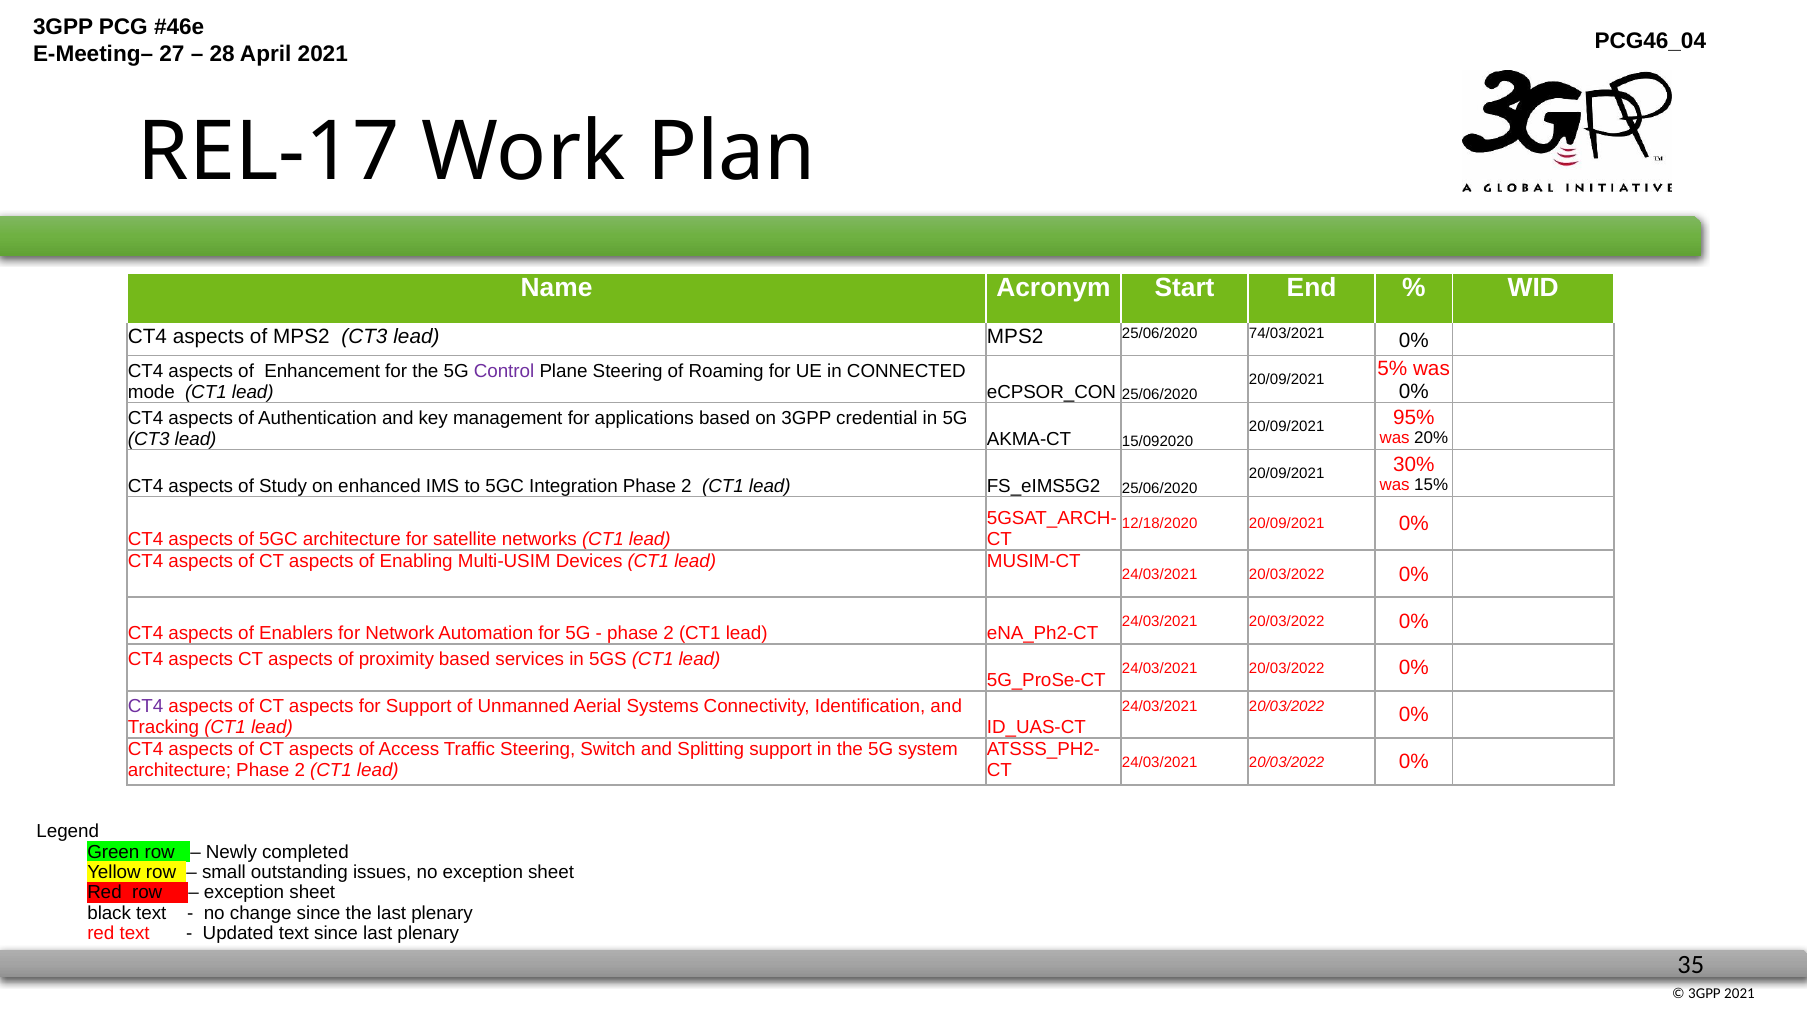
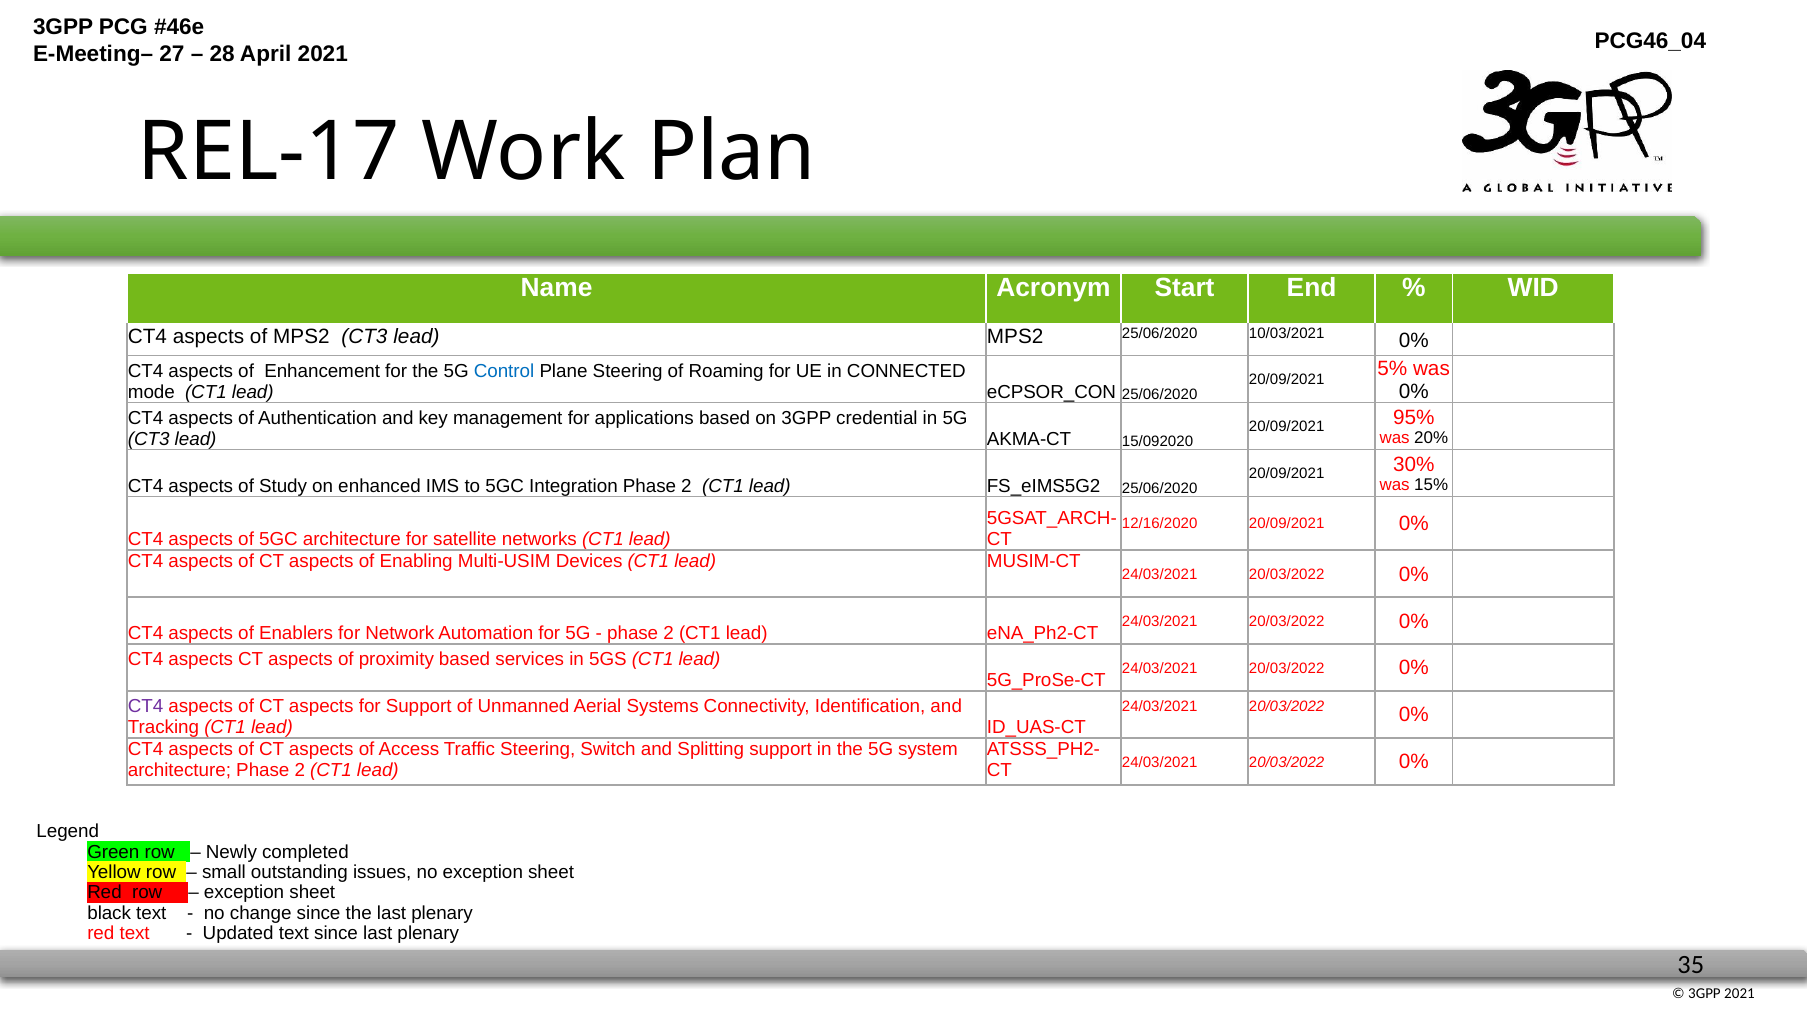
74/03/2021: 74/03/2021 -> 10/03/2021
Control colour: purple -> blue
12/18/2020: 12/18/2020 -> 12/16/2020
